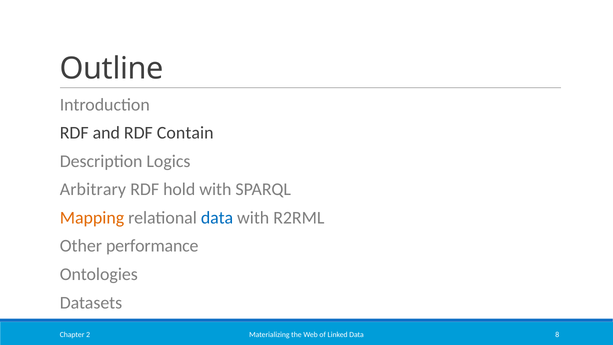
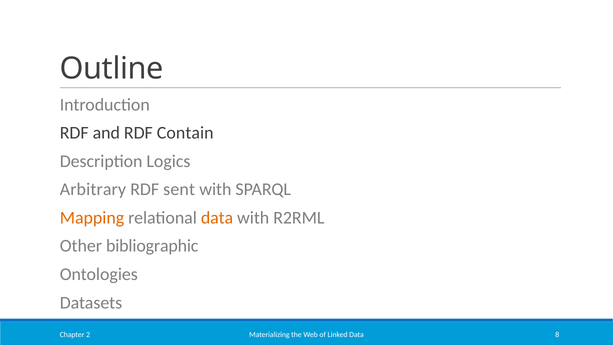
hold: hold -> sent
data at (217, 218) colour: blue -> orange
performance: performance -> bibliographic
